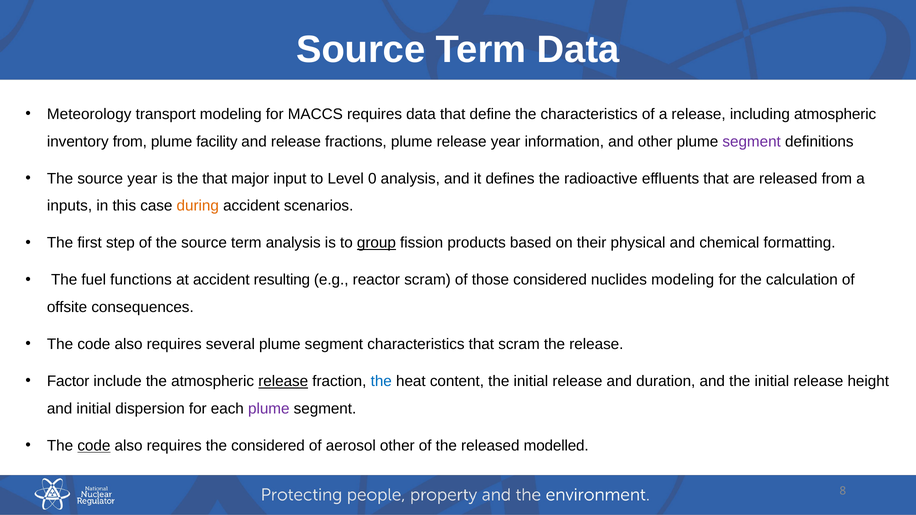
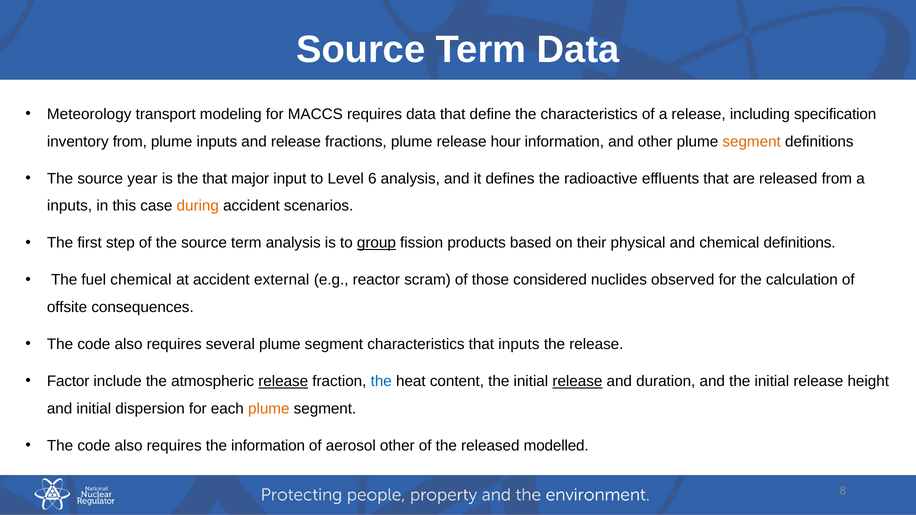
including atmospheric: atmospheric -> specification
plume facility: facility -> inputs
release year: year -> hour
segment at (752, 142) colour: purple -> orange
0: 0 -> 6
chemical formatting: formatting -> definitions
fuel functions: functions -> chemical
resulting: resulting -> external
nuclides modeling: modeling -> observed
that scram: scram -> inputs
release at (577, 381) underline: none -> present
plume at (269, 409) colour: purple -> orange
code at (94, 446) underline: present -> none
the considered: considered -> information
